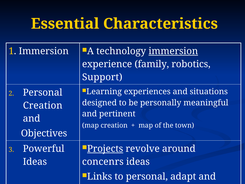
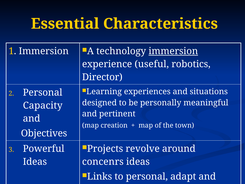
family: family -> useful
Support at (102, 77): Support -> Director
Creation at (43, 105): Creation -> Capacity
Projects underline: present -> none
